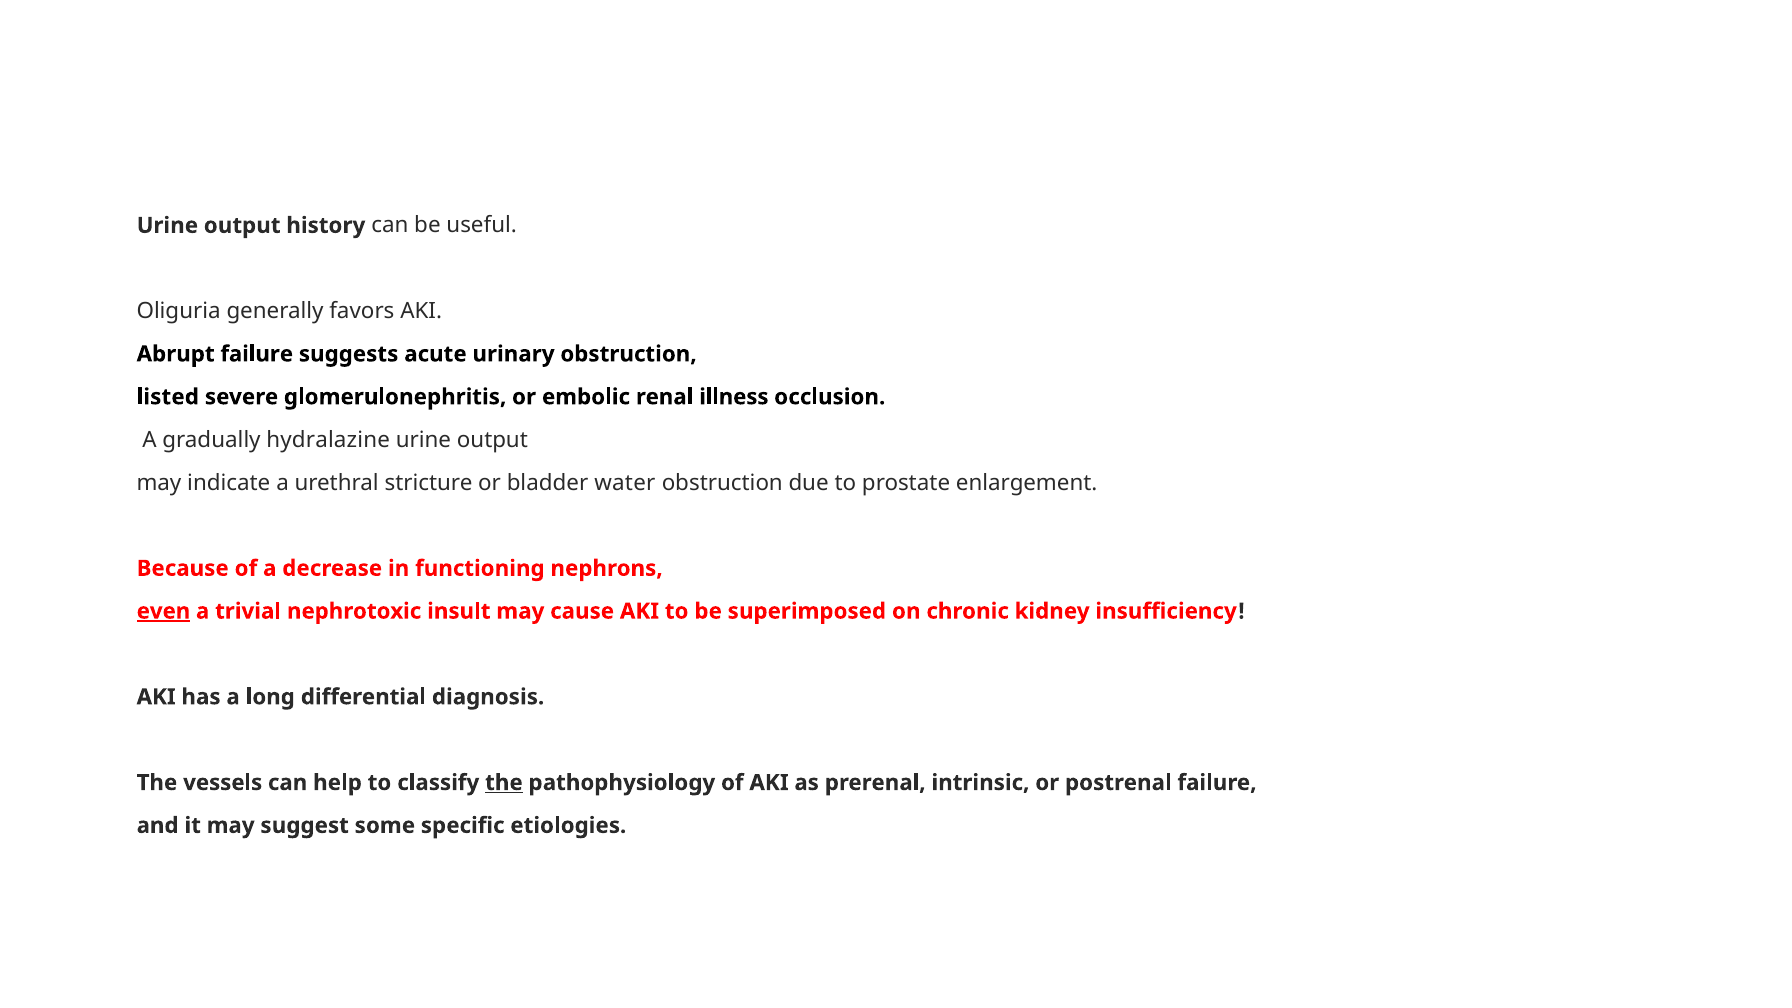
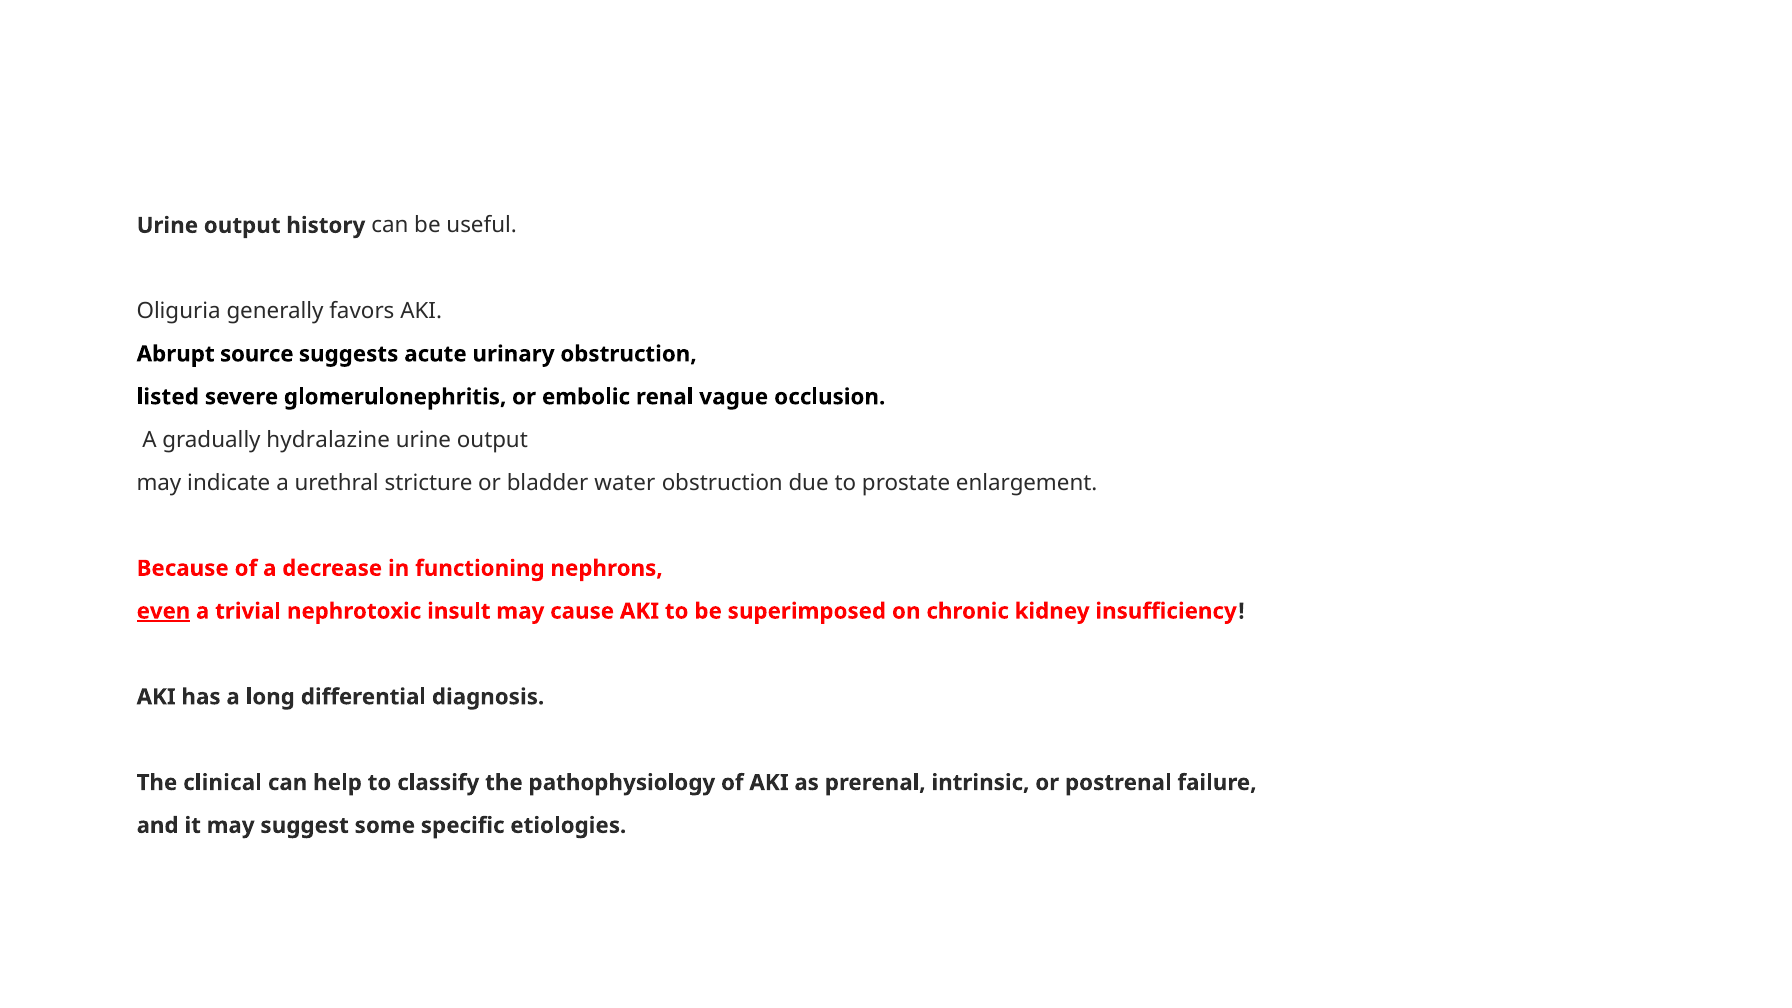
Abrupt failure: failure -> source
illness: illness -> vague
vessels: vessels -> clinical
the at (504, 783) underline: present -> none
